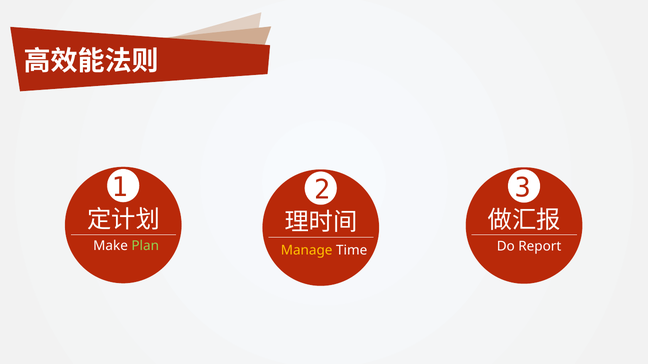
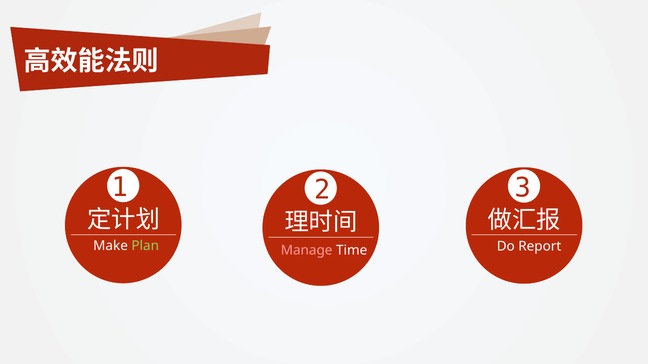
Manage colour: yellow -> pink
